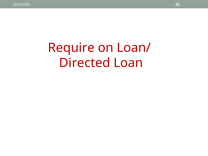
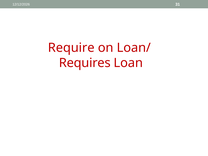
Directed: Directed -> Requires
